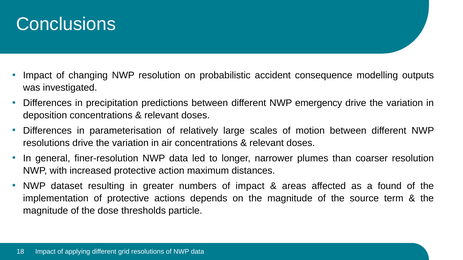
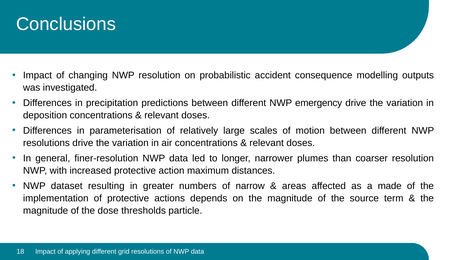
of impact: impact -> narrow
found: found -> made
